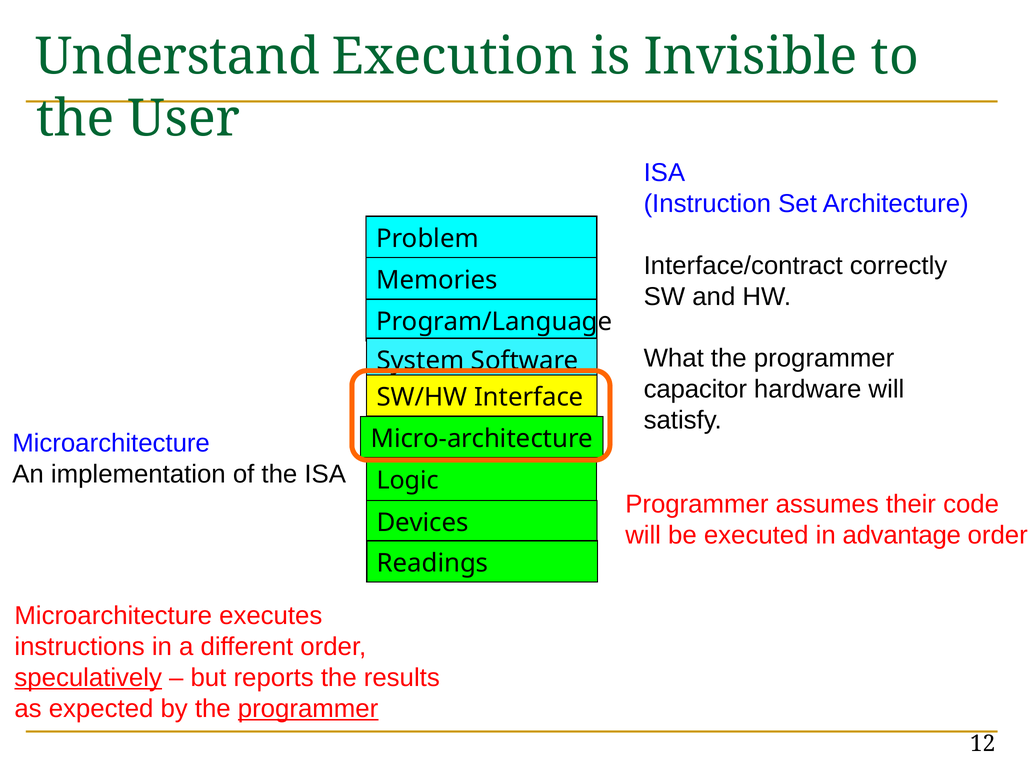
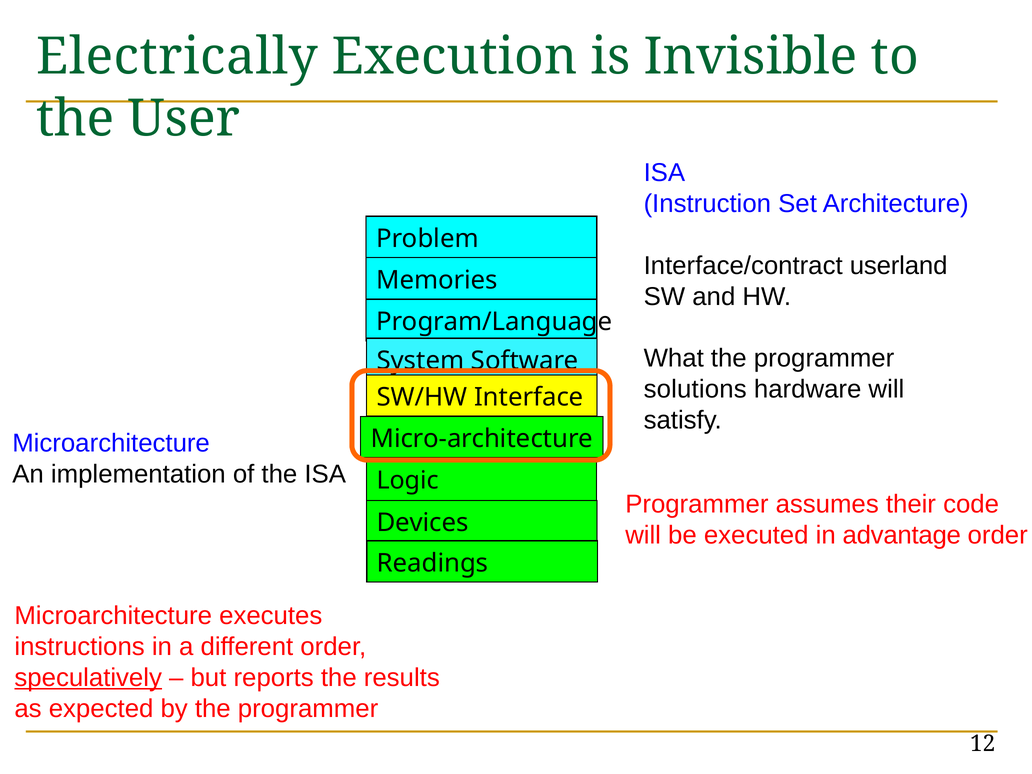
Understand: Understand -> Electrically
correctly: correctly -> userland
capacitor: capacitor -> solutions
programmer at (308, 709) underline: present -> none
